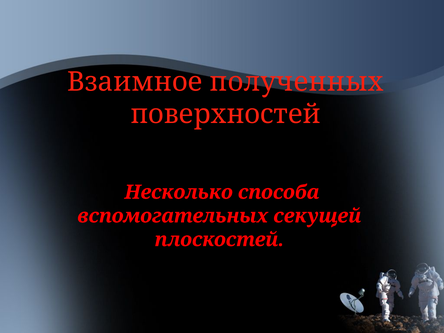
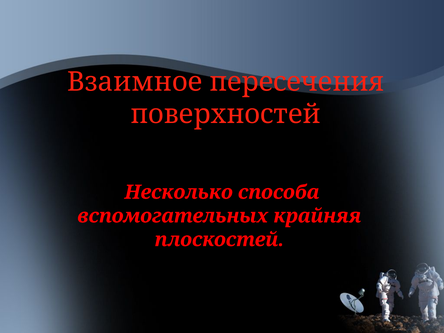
полученных: полученных -> пересечения
секущей: секущей -> крайняя
